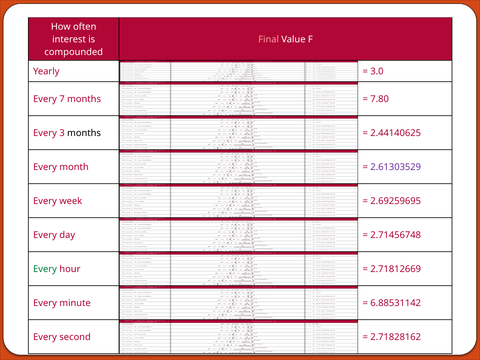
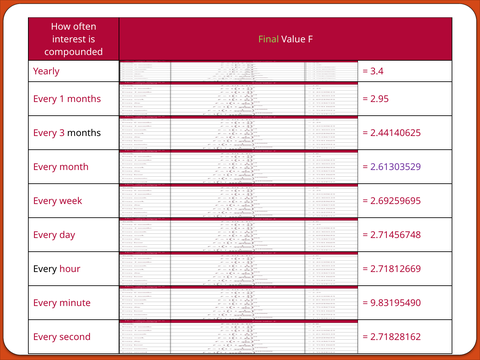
Final colour: pink -> light green
3.0: 3.0 -> 3.4
7: 7 -> 1
7.80: 7.80 -> 2.95
Every at (45, 269) colour: green -> black
6.88531142: 6.88531142 -> 9.83195490
